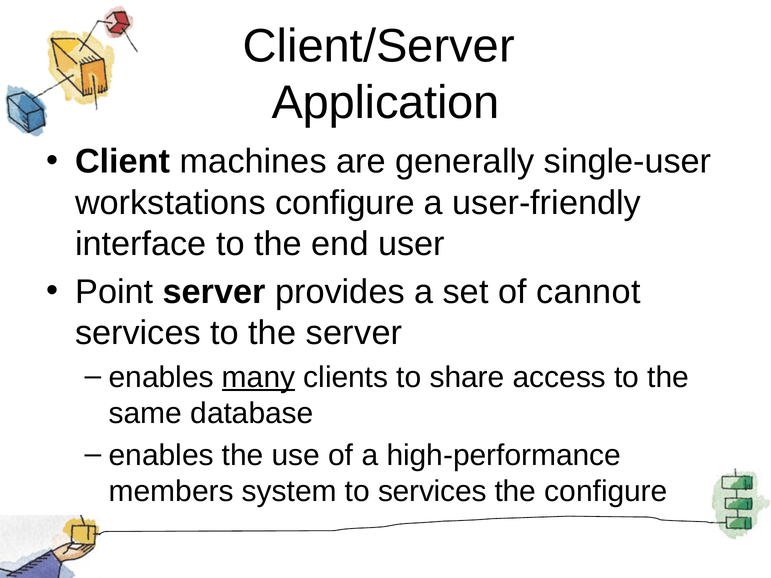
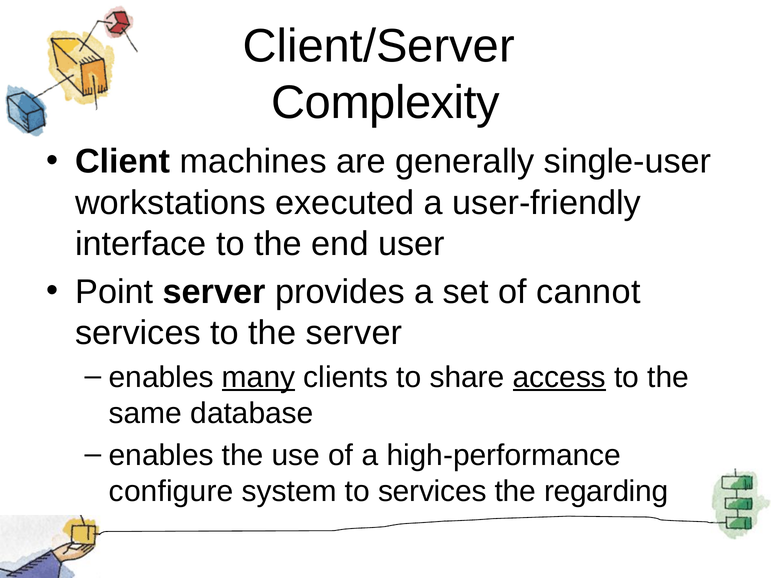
Application: Application -> Complexity
workstations configure: configure -> executed
access underline: none -> present
members: members -> configure
the configure: configure -> regarding
